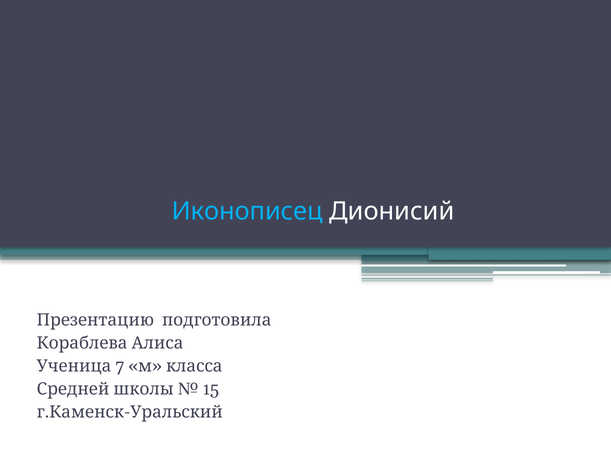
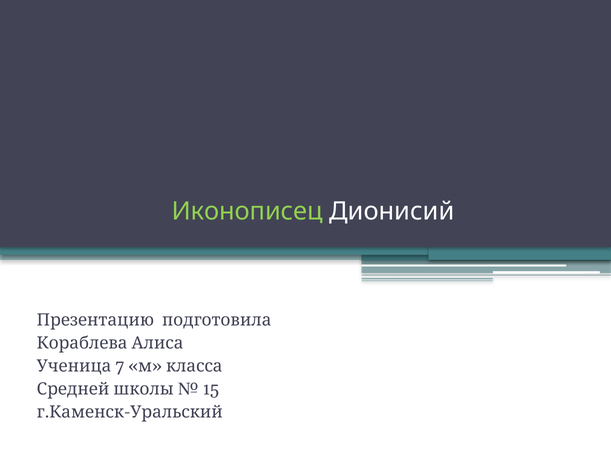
Иконописец colour: light blue -> light green
